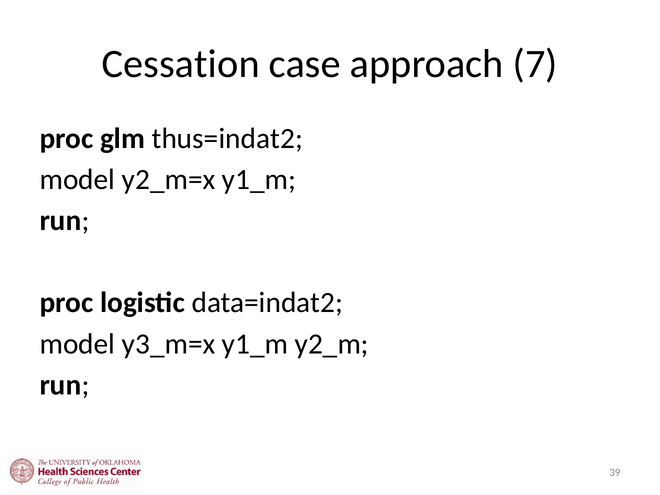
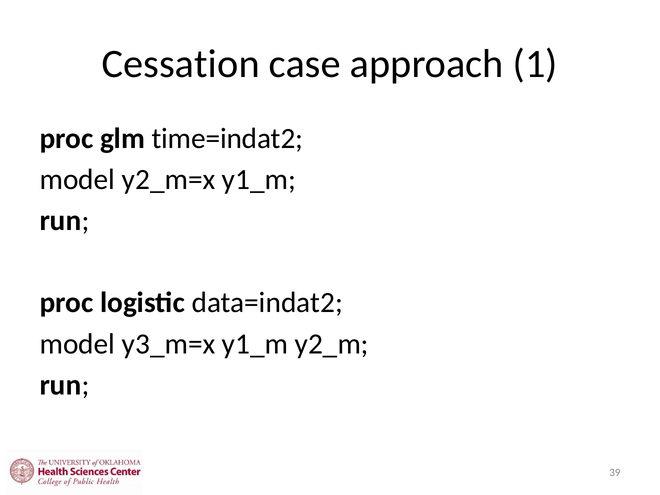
7: 7 -> 1
thus=indat2: thus=indat2 -> time=indat2
